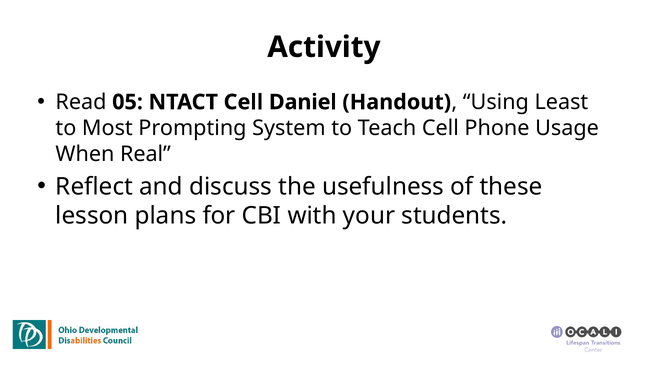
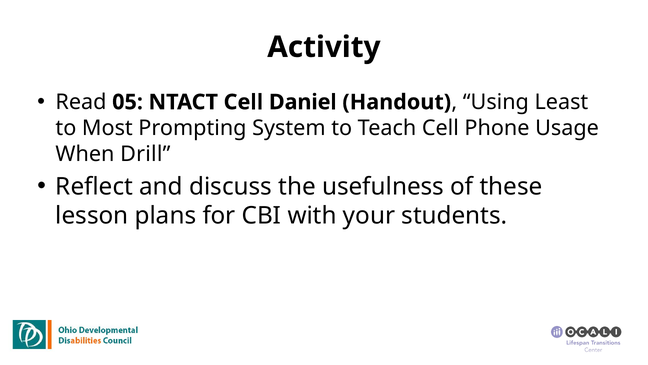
Real: Real -> Drill
